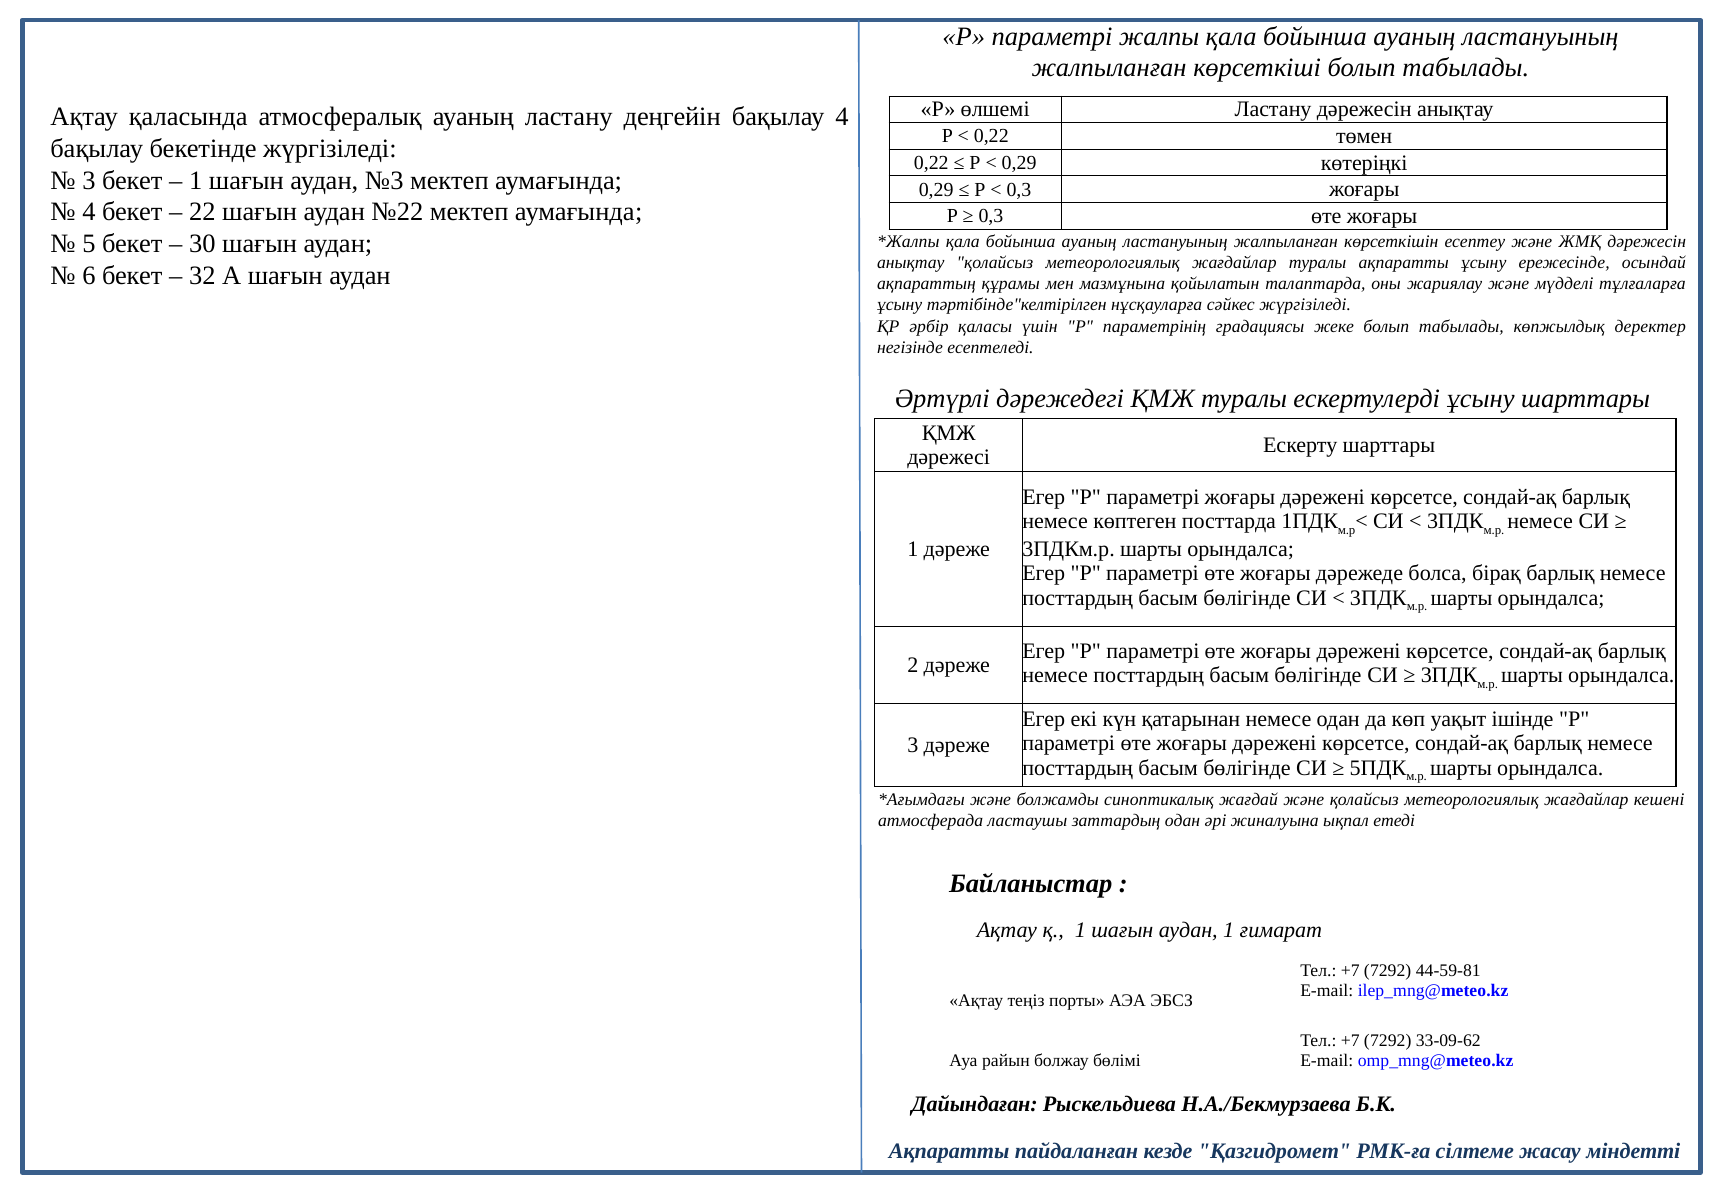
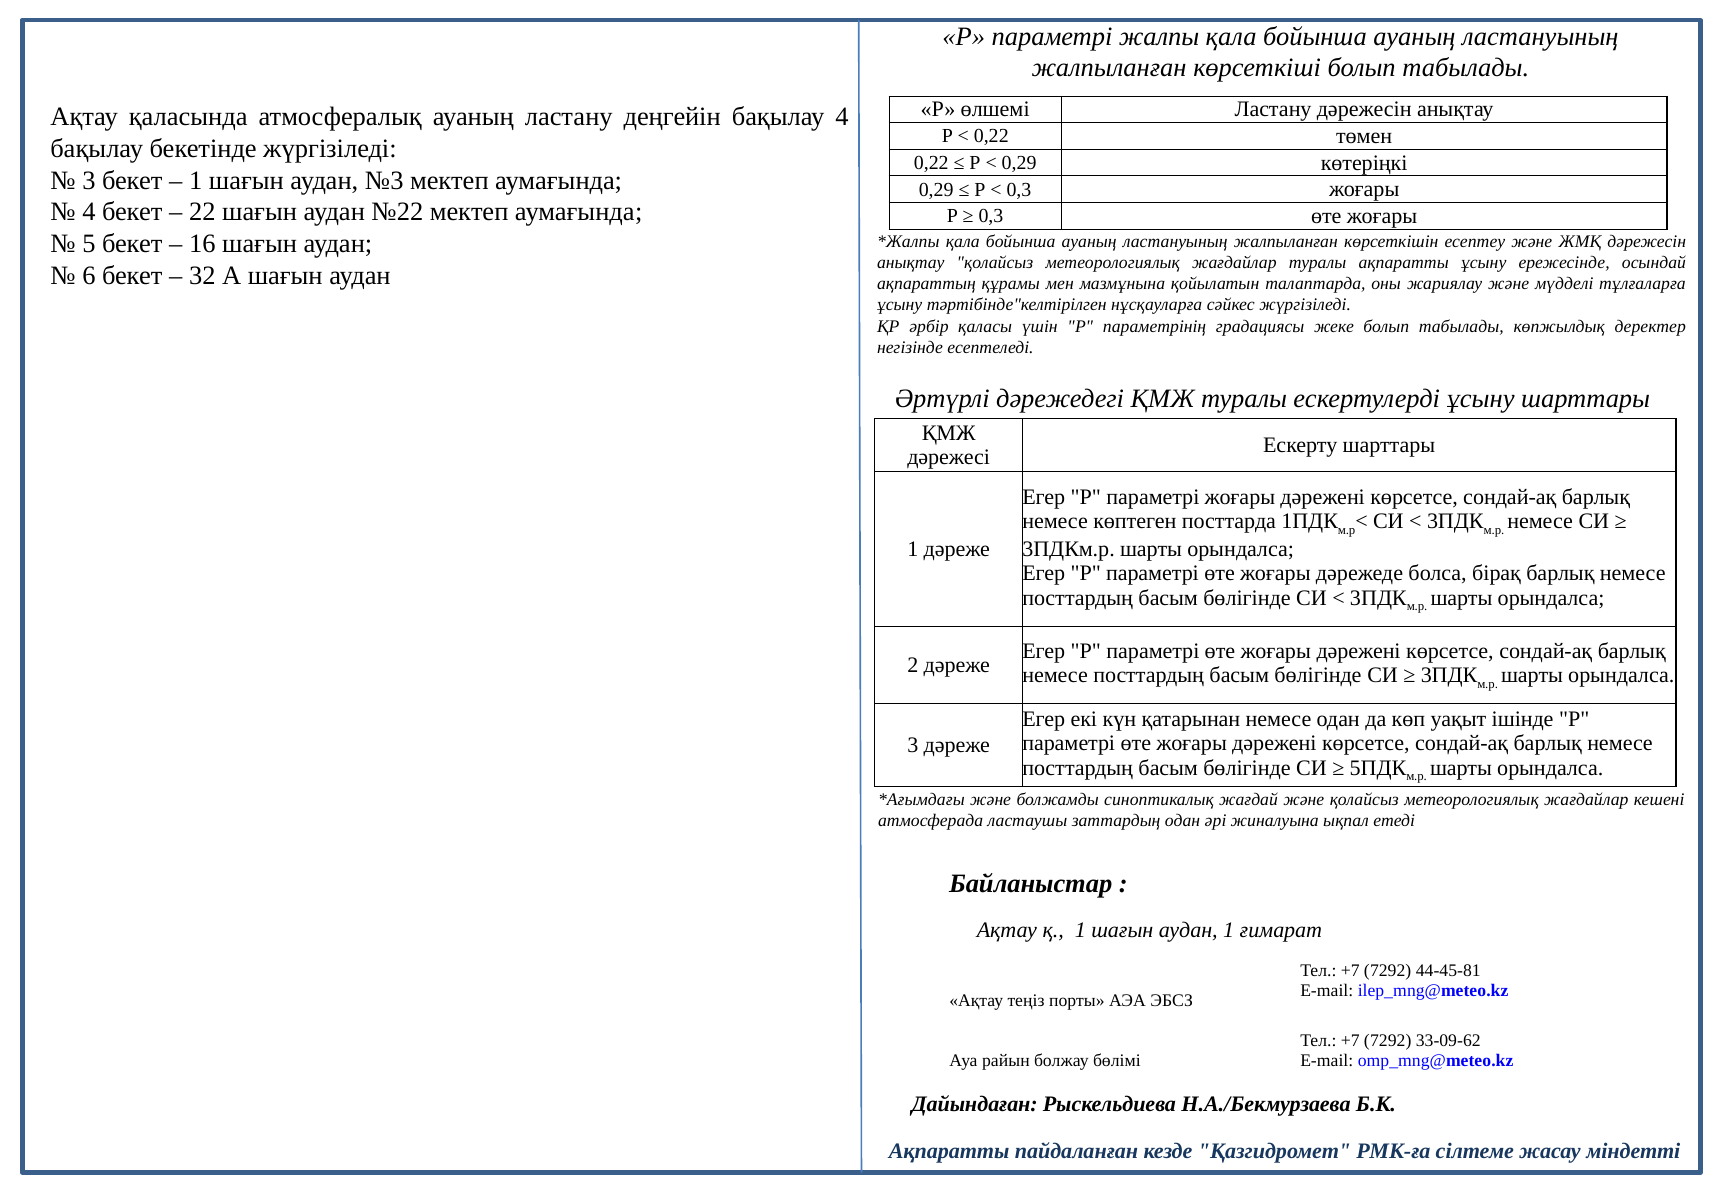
30: 30 -> 16
44-59-81: 44-59-81 -> 44-45-81
